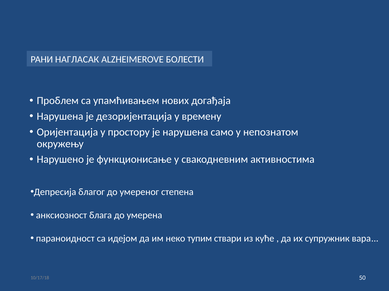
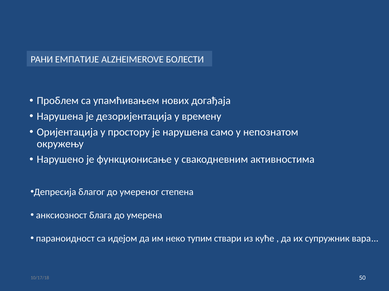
НАГЛАСАК: НАГЛАСАК -> ЕМПАТИЈЕ
